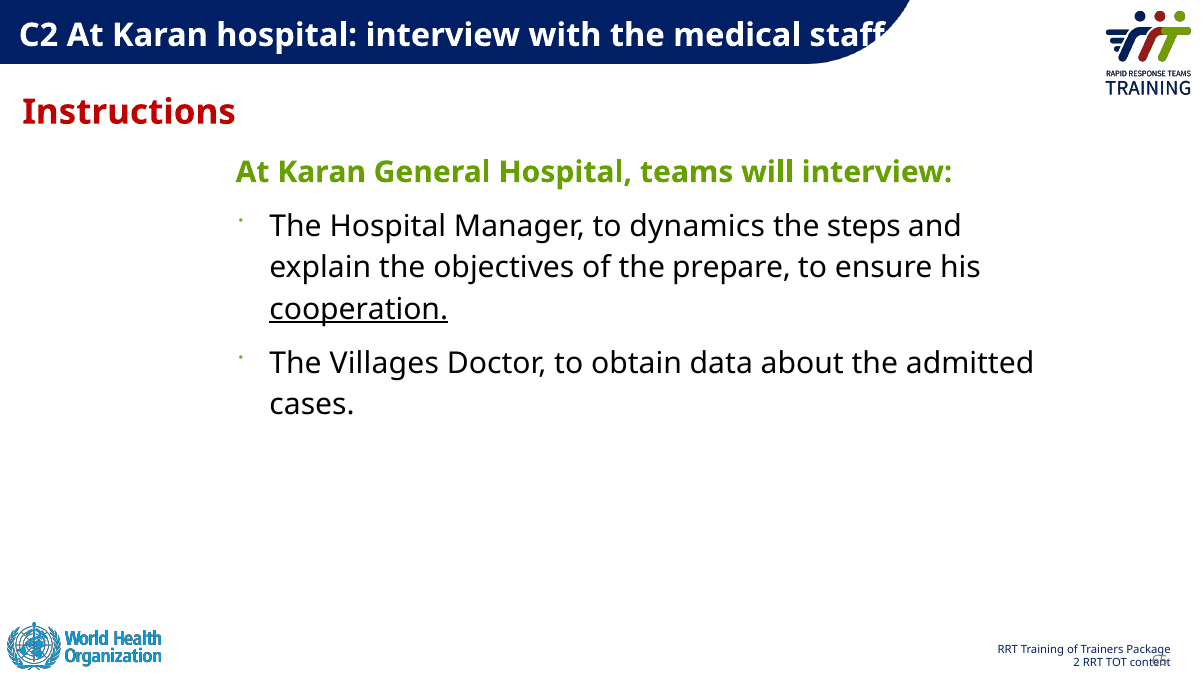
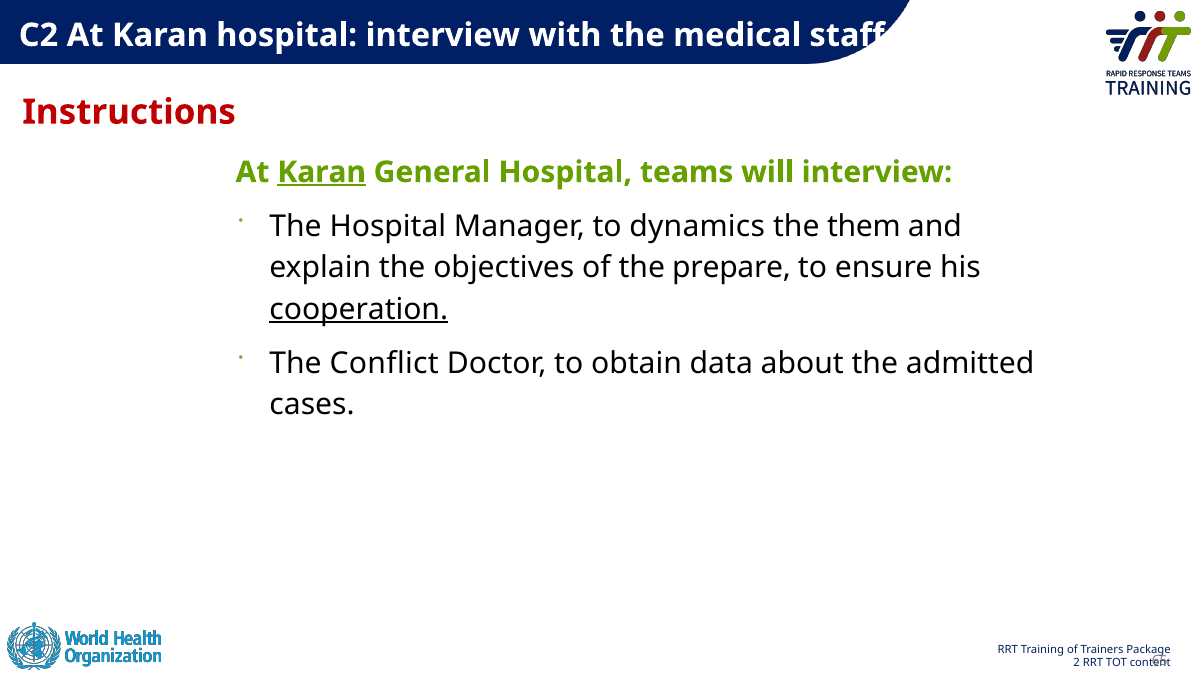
Karan at (322, 172) underline: none -> present
steps: steps -> them
Villages: Villages -> Conflict
